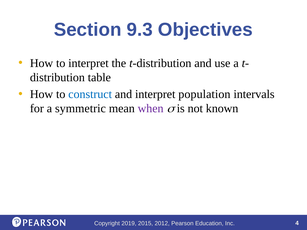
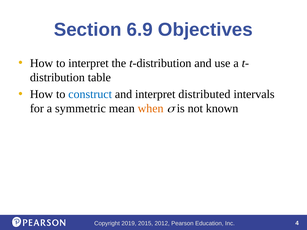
9.3: 9.3 -> 6.9
population: population -> distributed
when colour: purple -> orange
